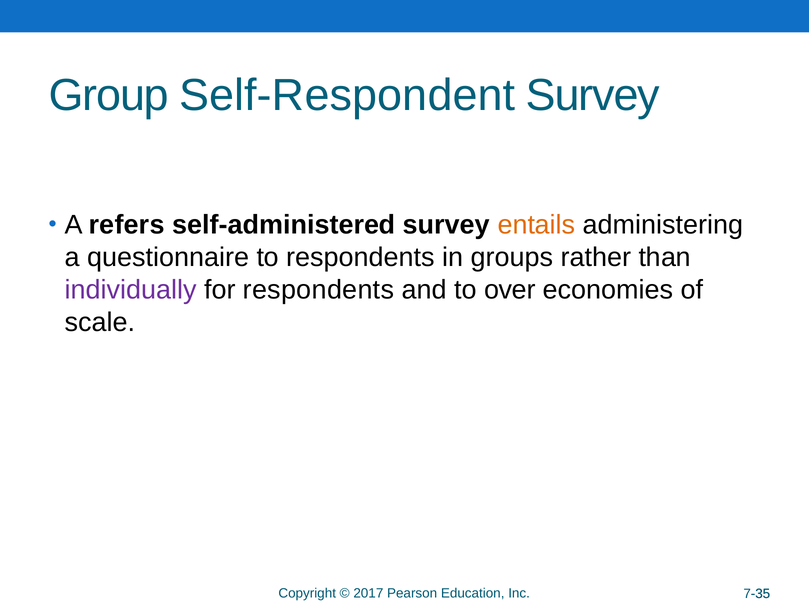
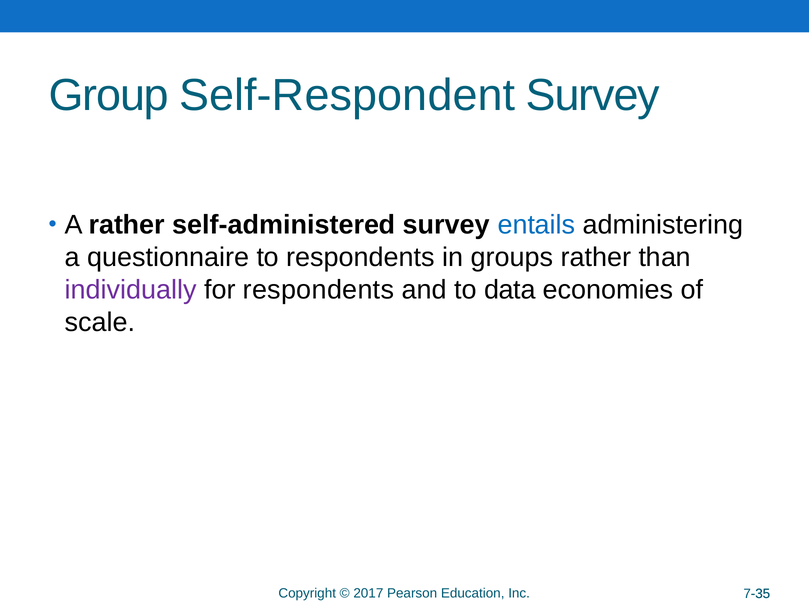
A refers: refers -> rather
entails colour: orange -> blue
over: over -> data
